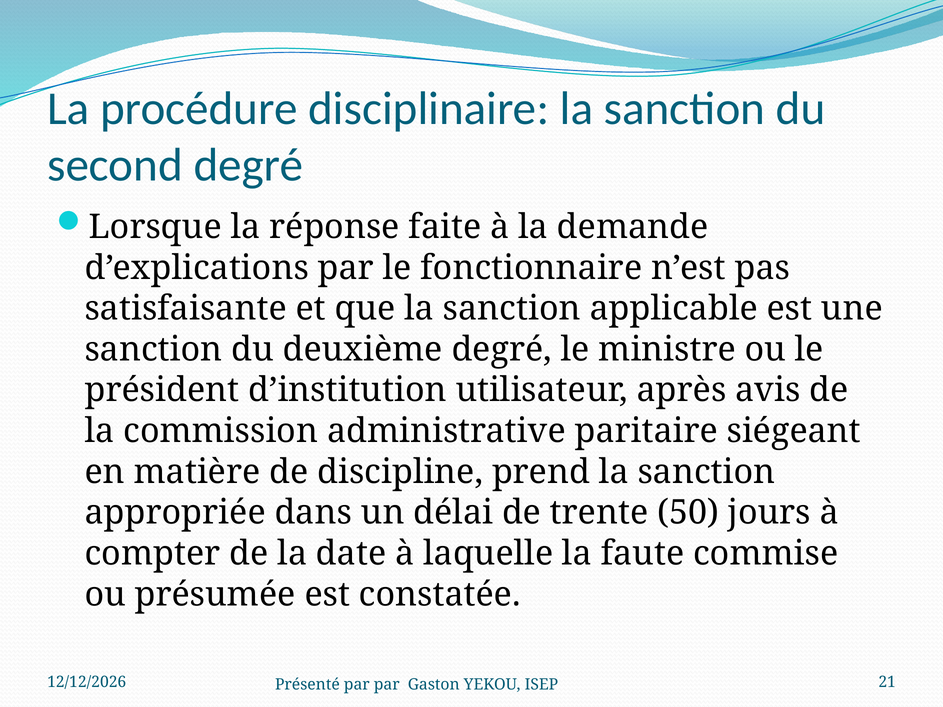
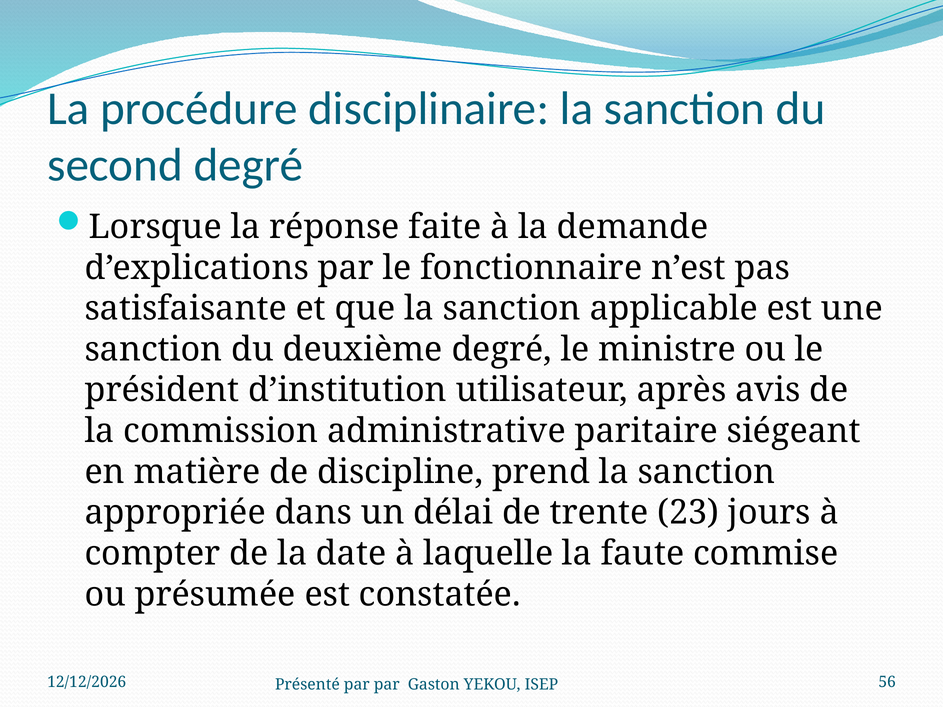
50: 50 -> 23
21: 21 -> 56
